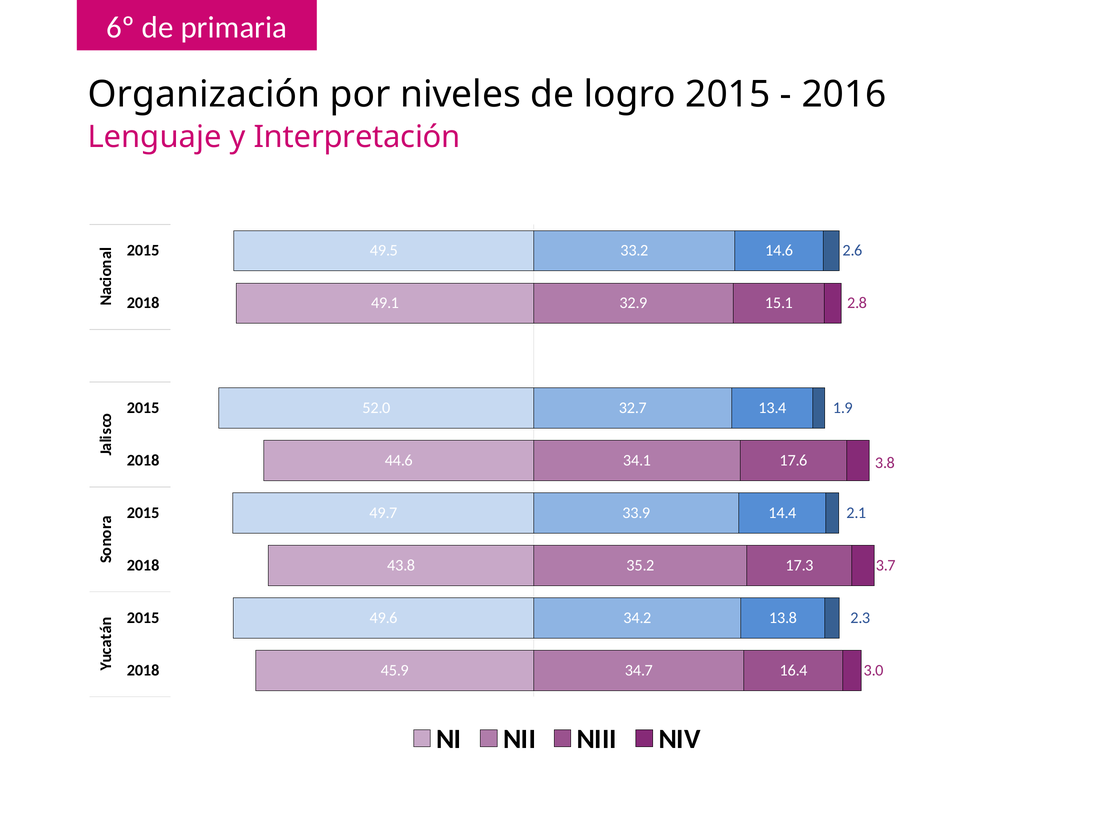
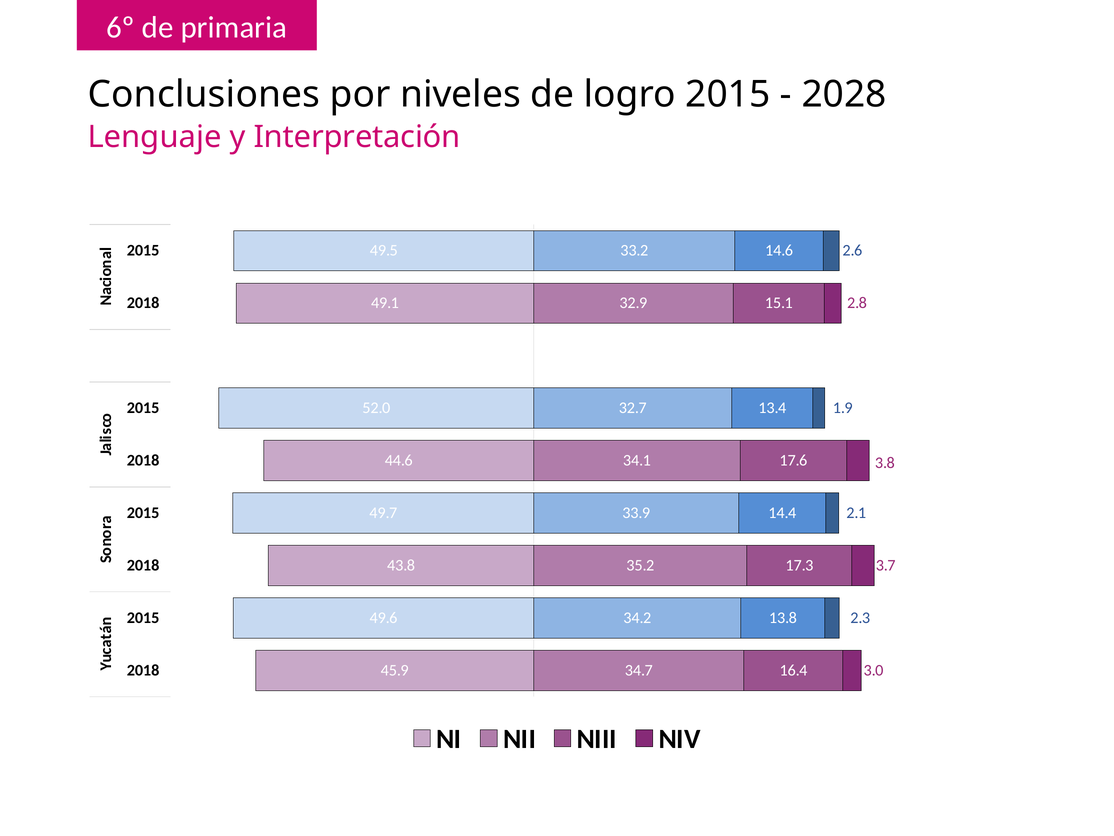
Organización: Organización -> Conclusiones
2016: 2016 -> 2028
